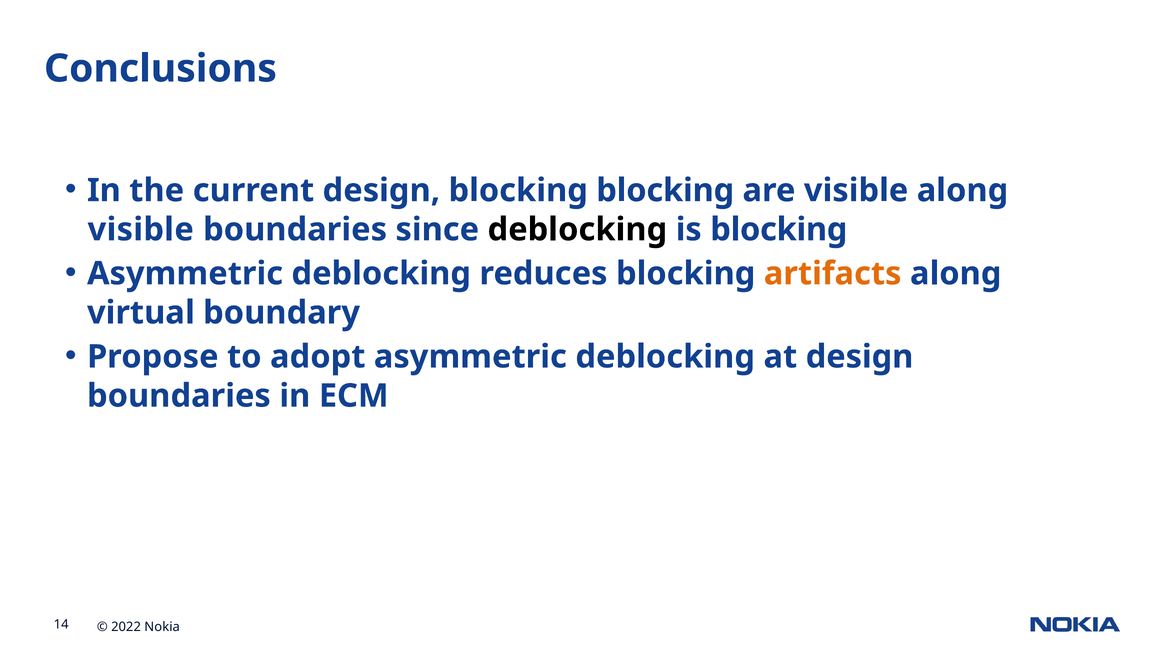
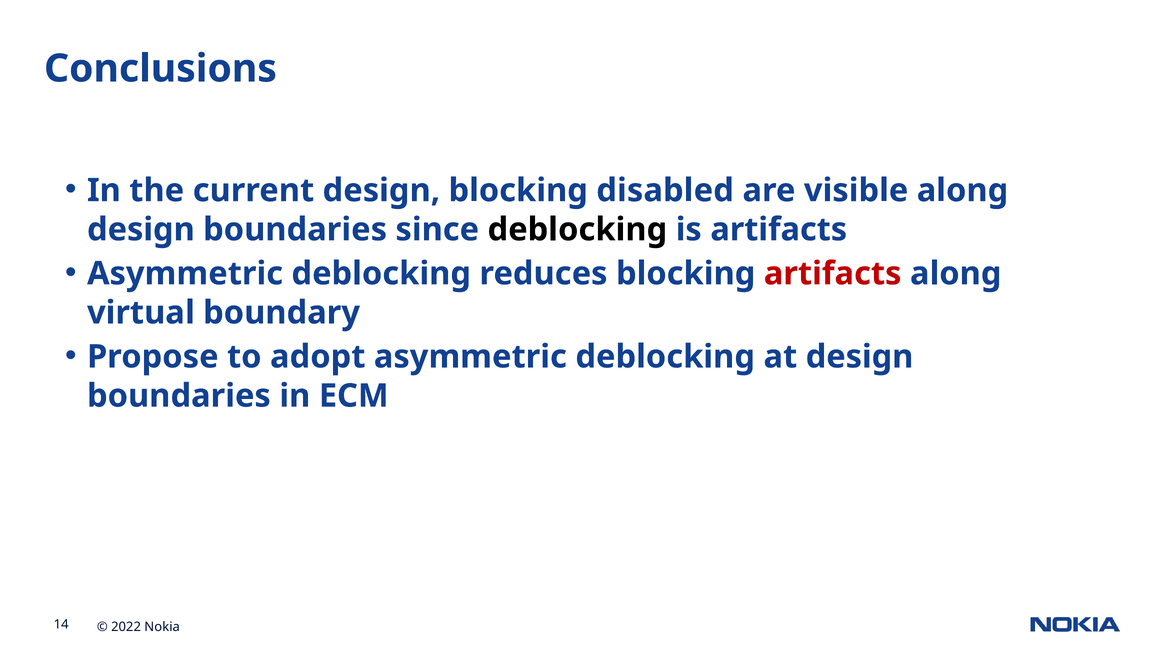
blocking blocking: blocking -> disabled
visible at (141, 230): visible -> design
is blocking: blocking -> artifacts
artifacts at (833, 274) colour: orange -> red
